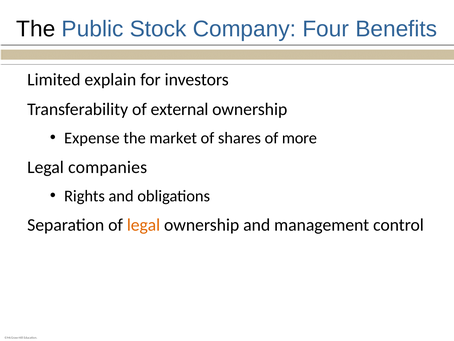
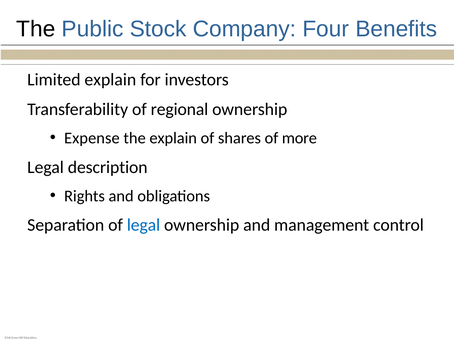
external: external -> regional
the market: market -> explain
companies: companies -> description
legal at (144, 225) colour: orange -> blue
